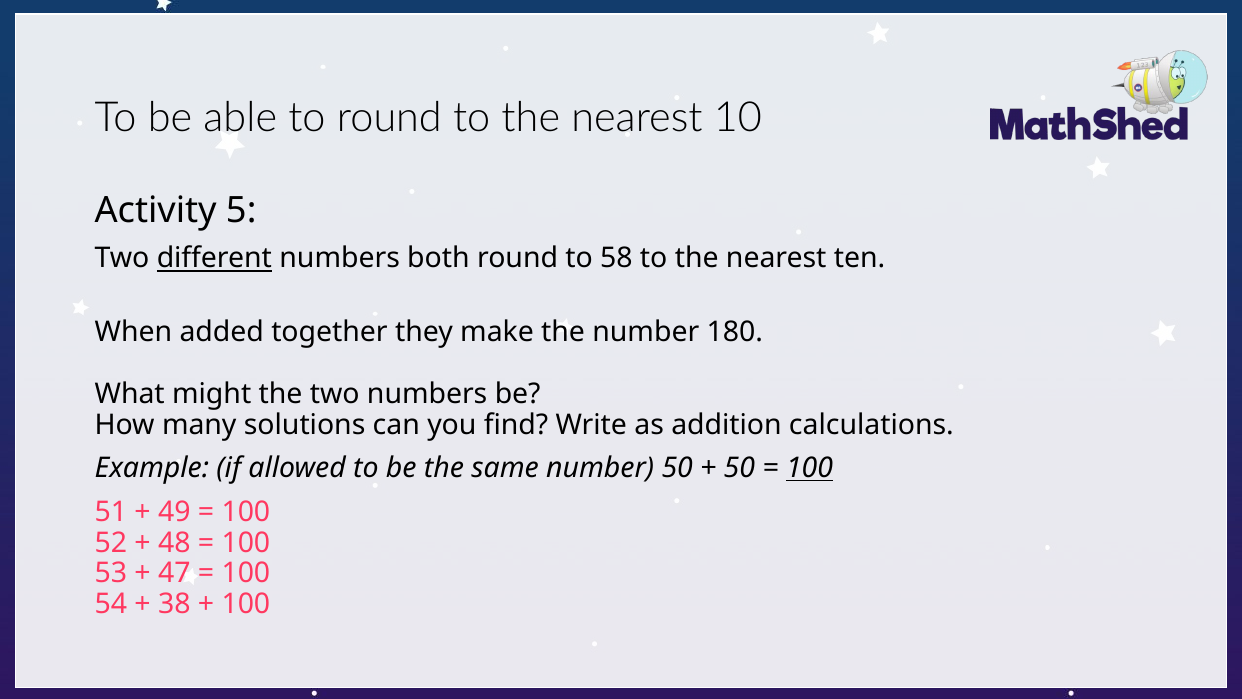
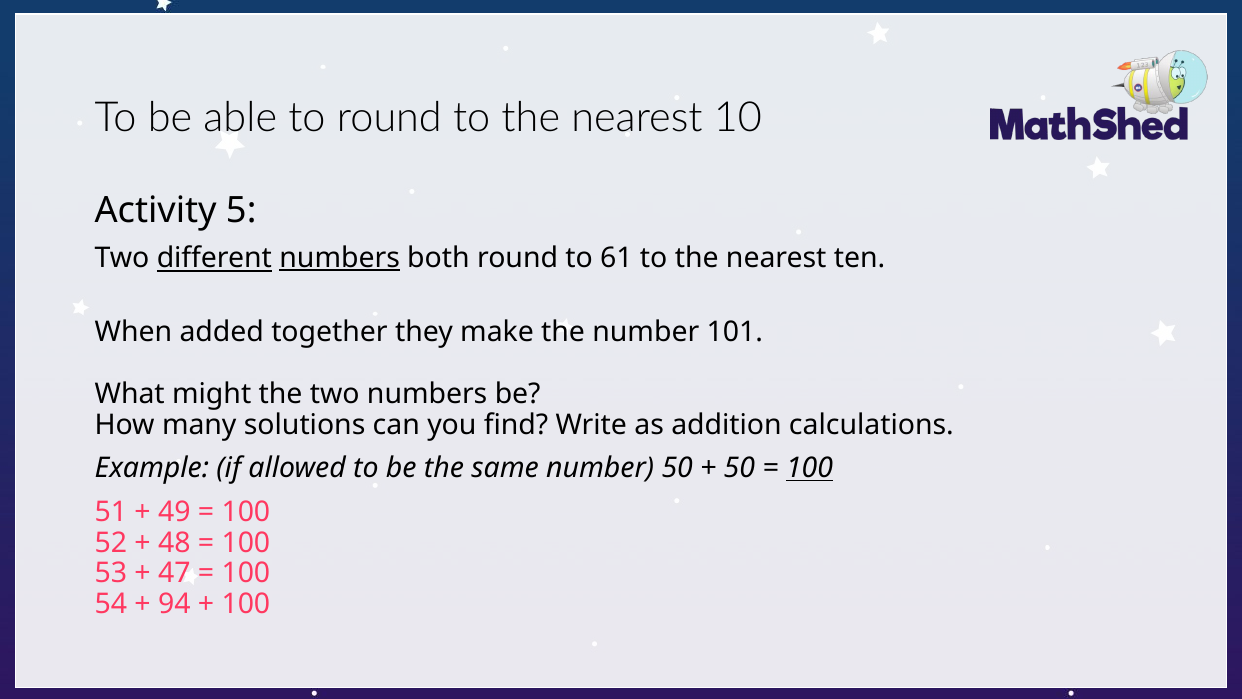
numbers at (340, 258) underline: none -> present
58: 58 -> 61
180: 180 -> 101
38: 38 -> 94
